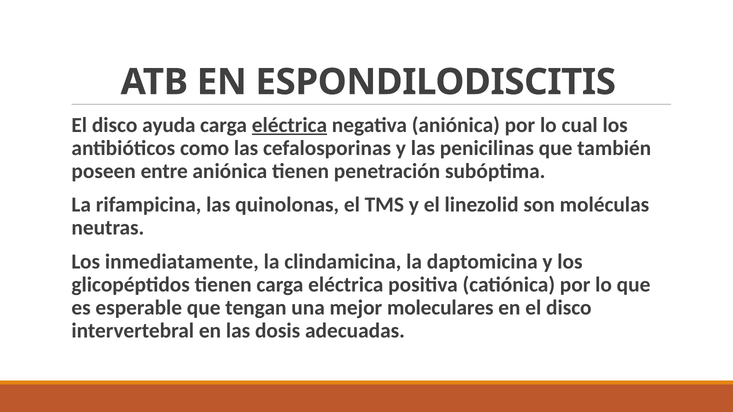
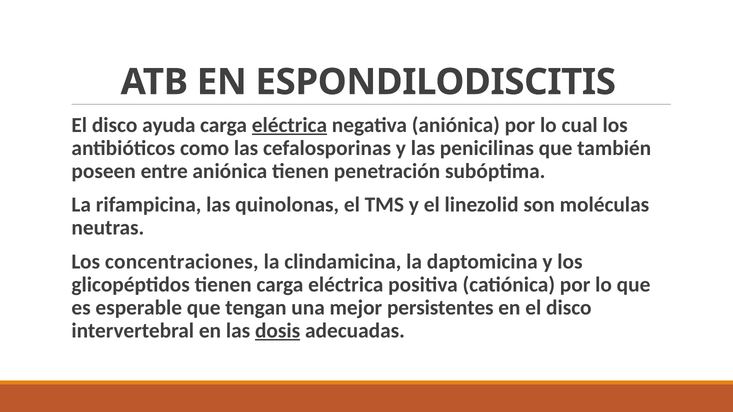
inmediatamente: inmediatamente -> concentraciones
moleculares: moleculares -> persistentes
dosis underline: none -> present
